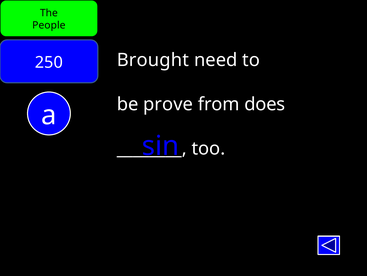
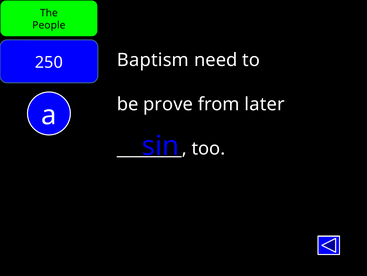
Brought: Brought -> Baptism
does: does -> later
